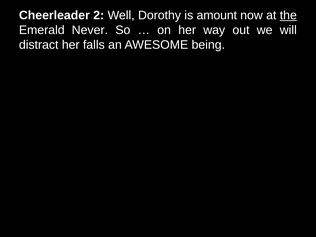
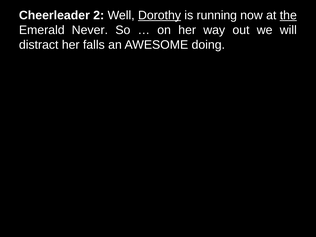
Dorothy underline: none -> present
amount: amount -> running
being: being -> doing
